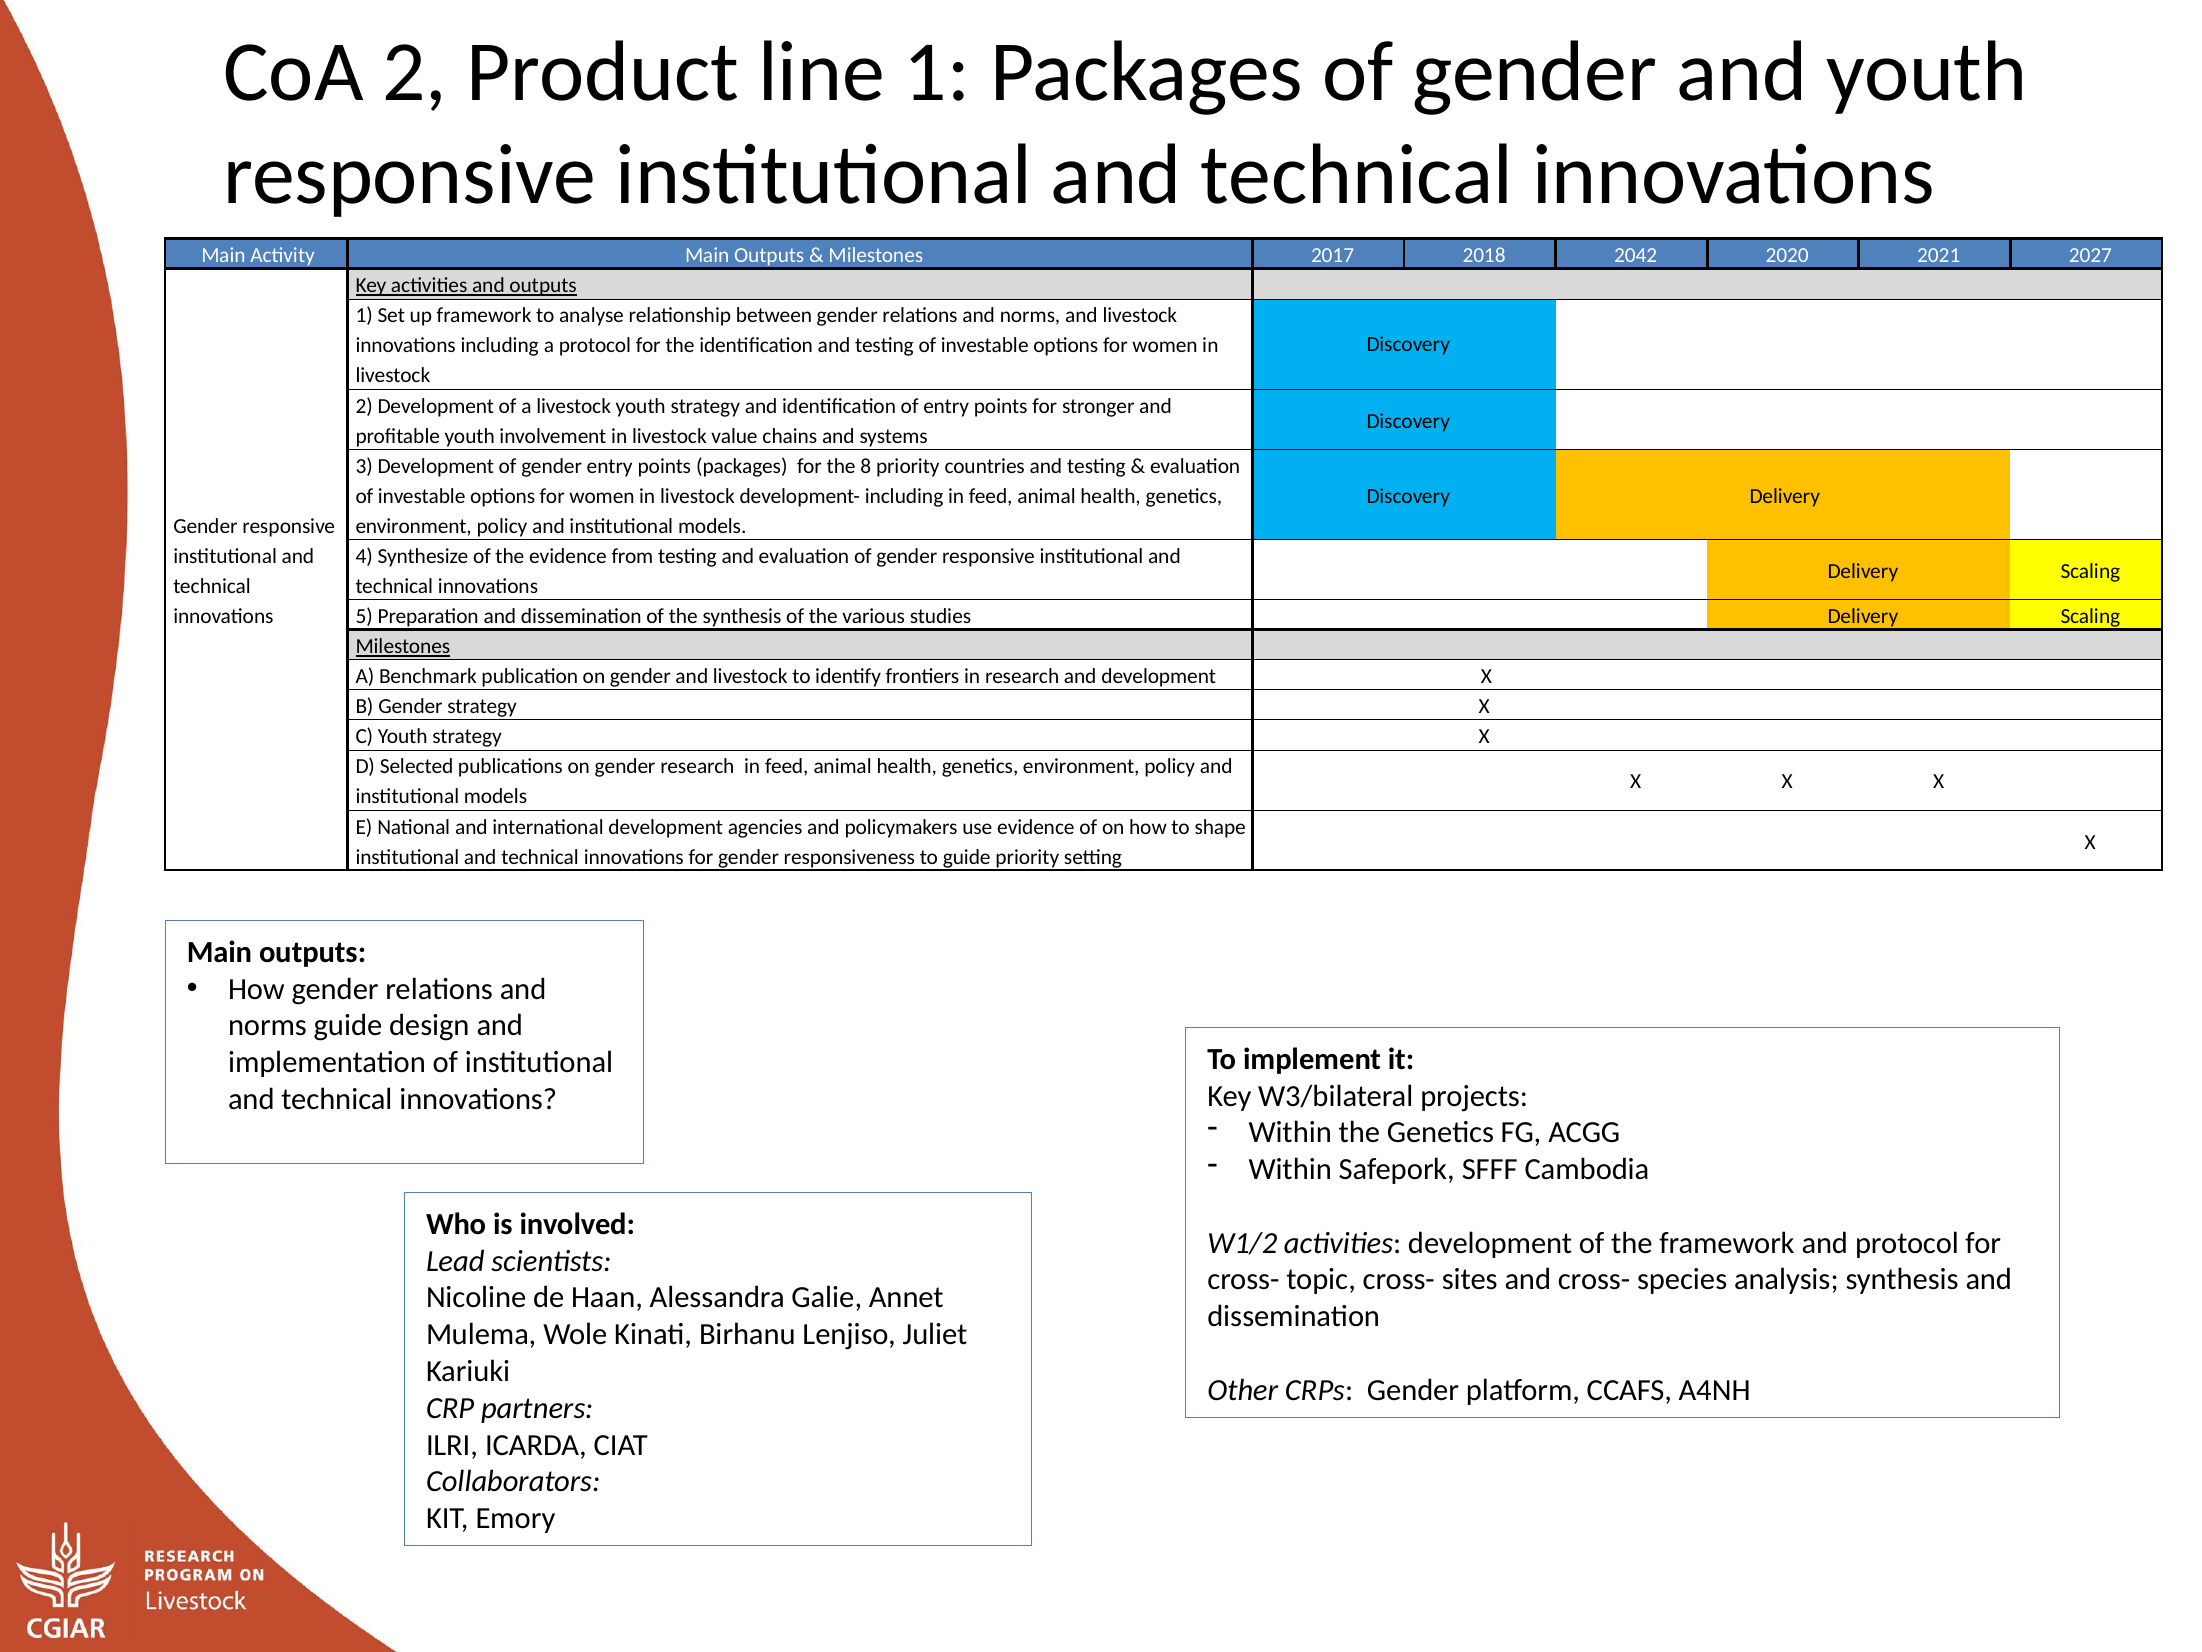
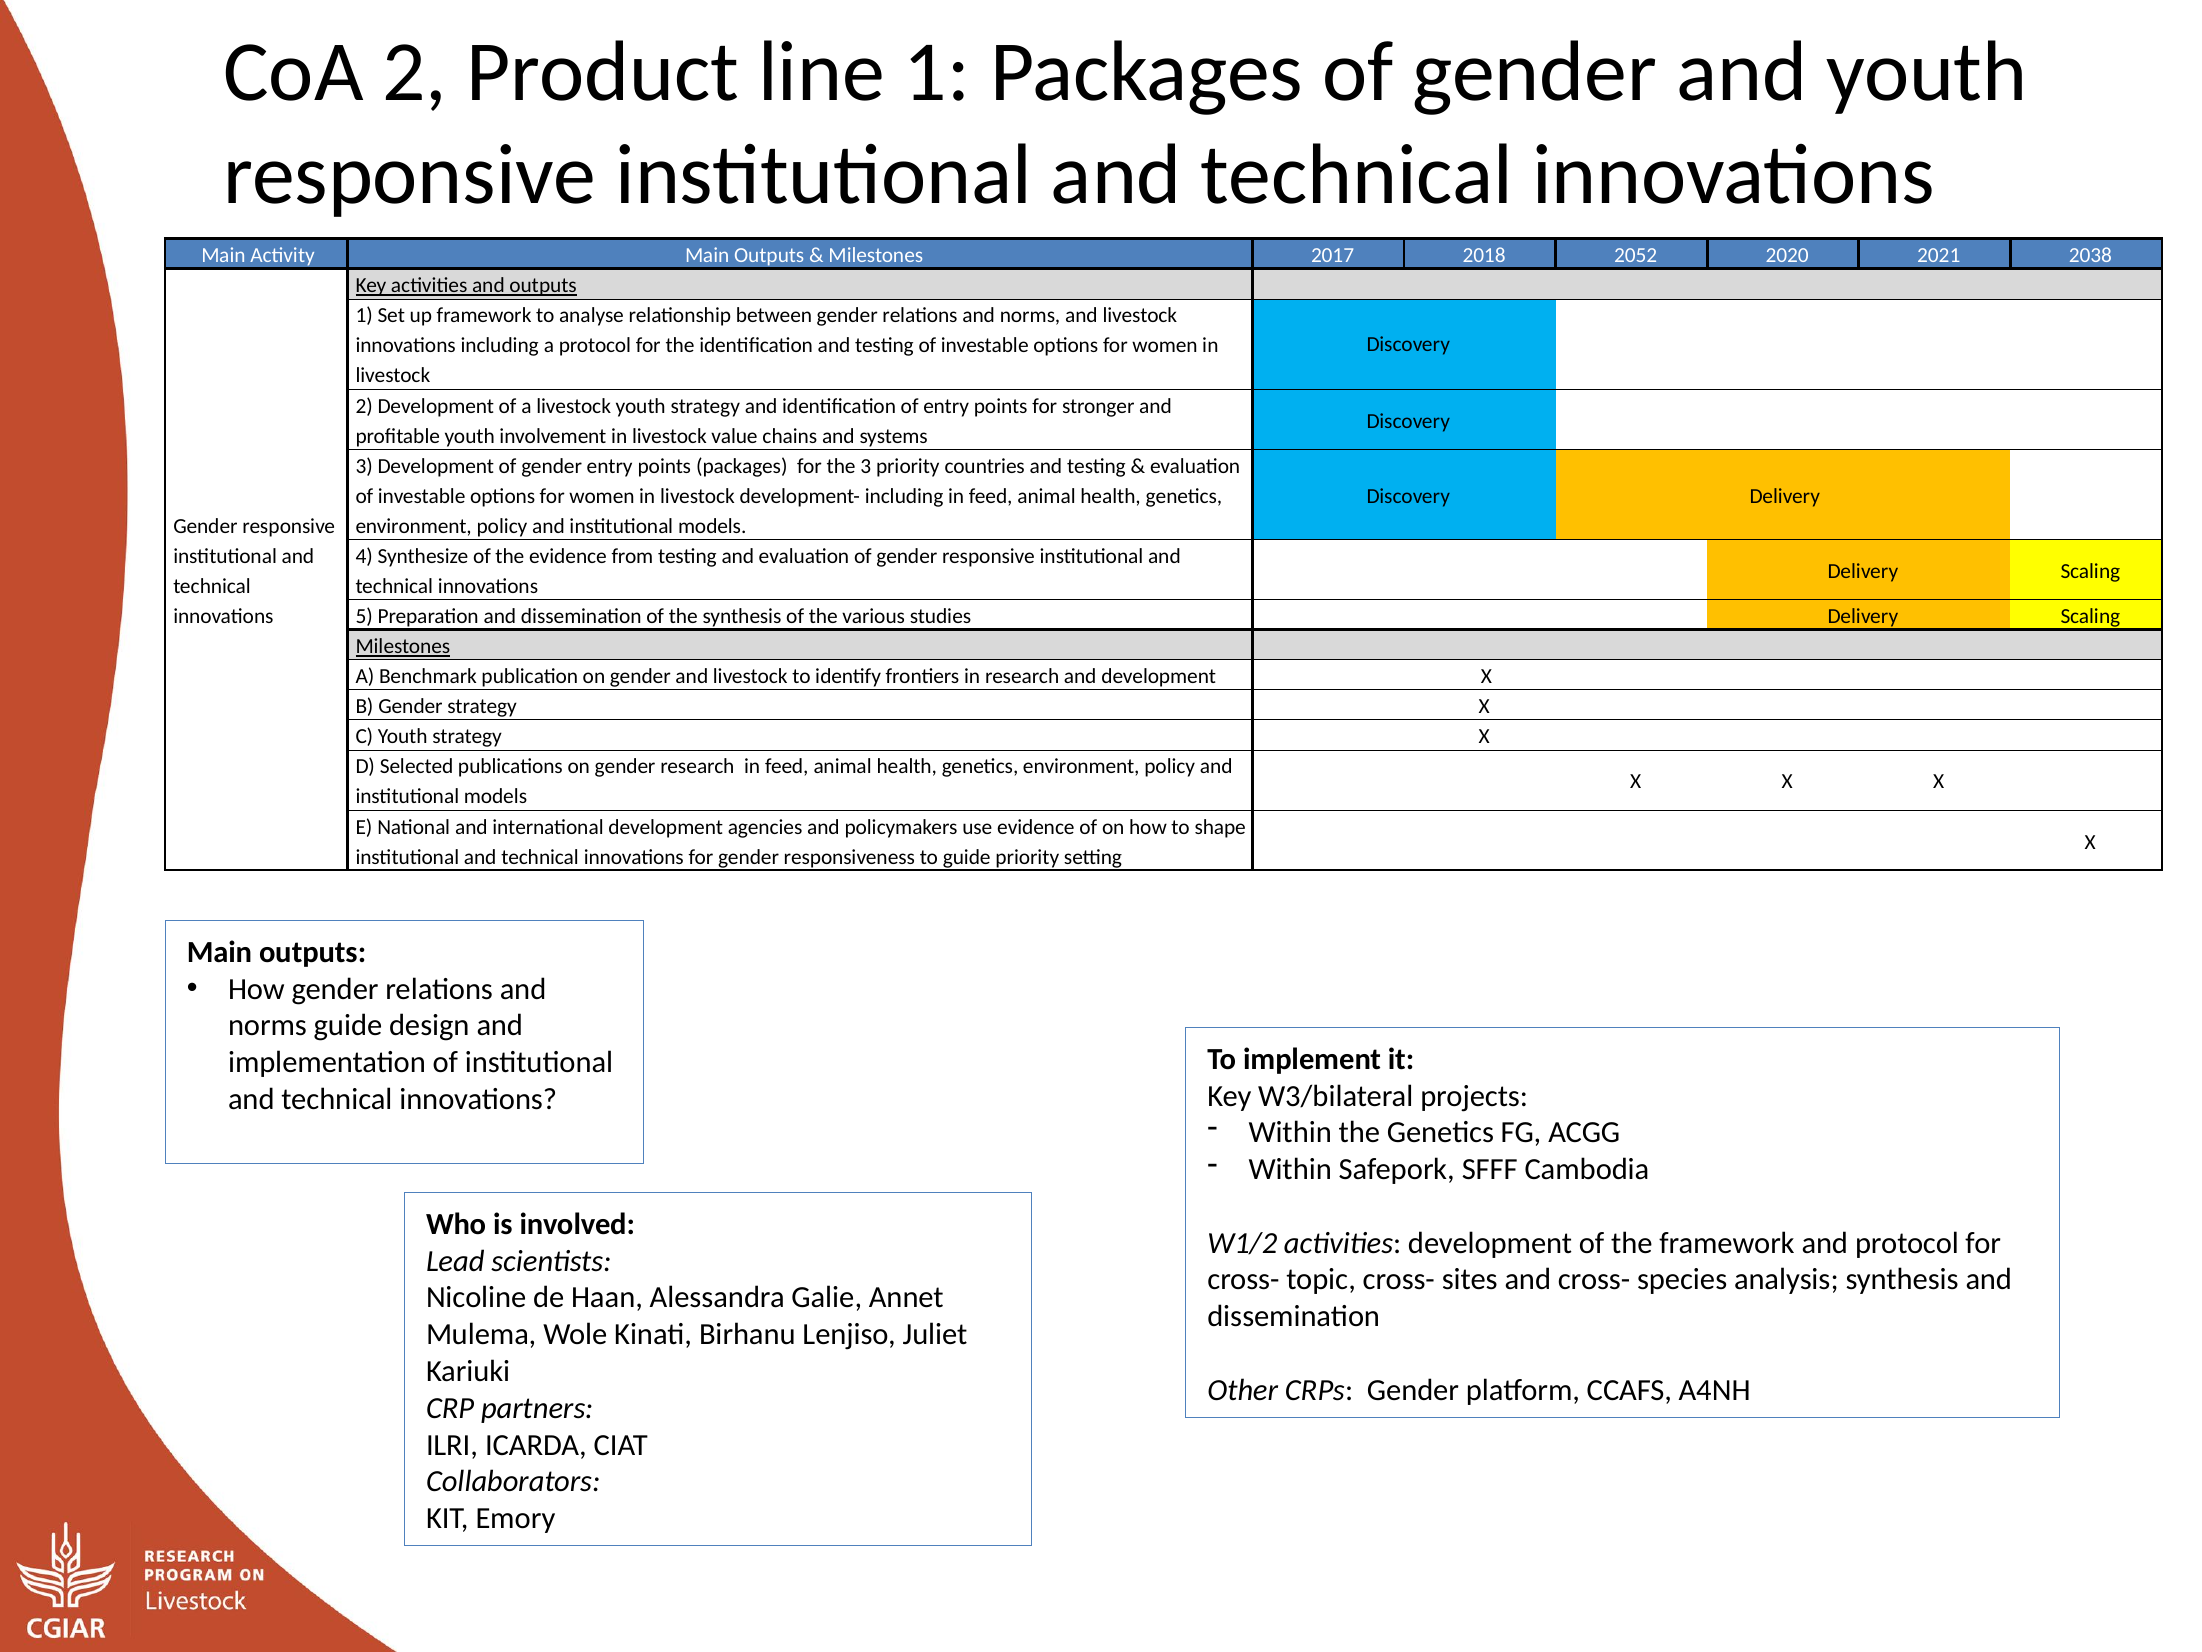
2042: 2042 -> 2052
2027: 2027 -> 2038
the 8: 8 -> 3
